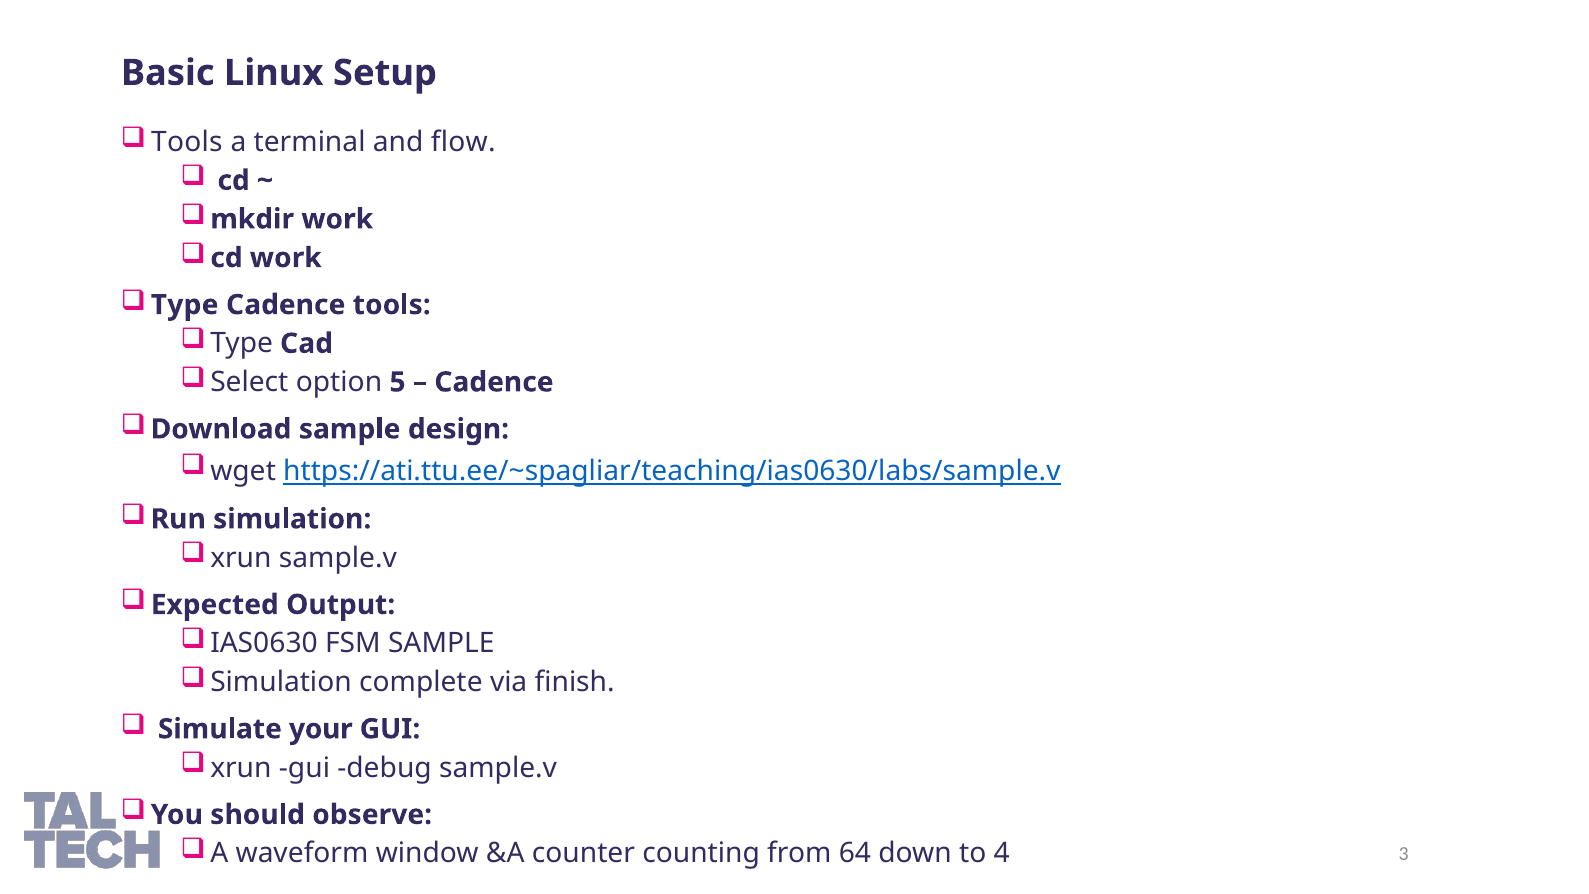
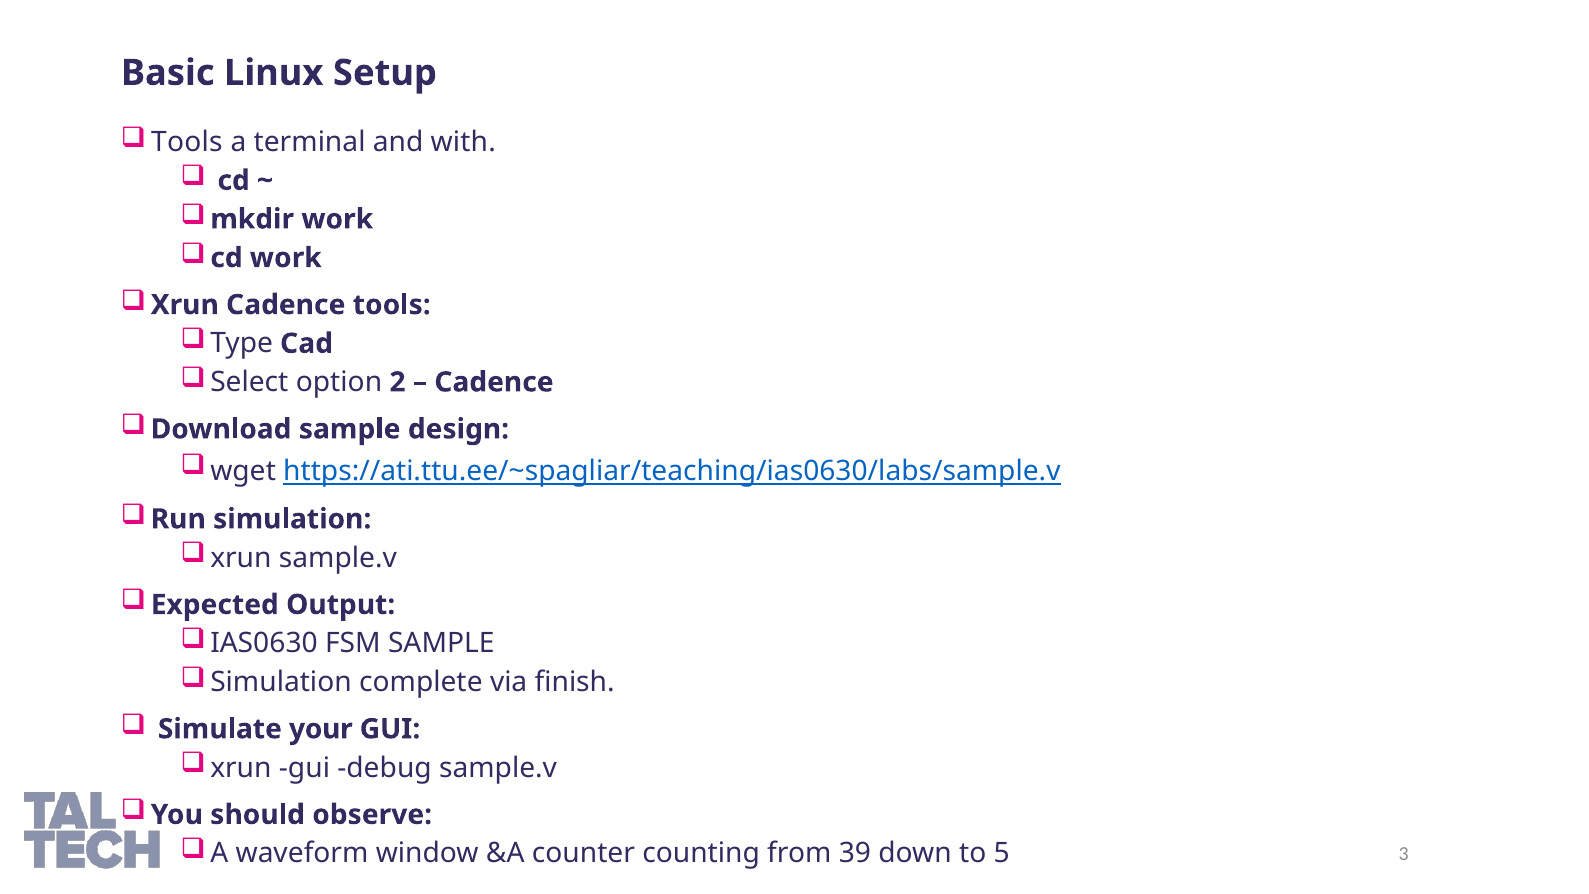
flow: flow -> with
Type at (185, 305): Type -> Xrun
5: 5 -> 2
64: 64 -> 39
4: 4 -> 5
